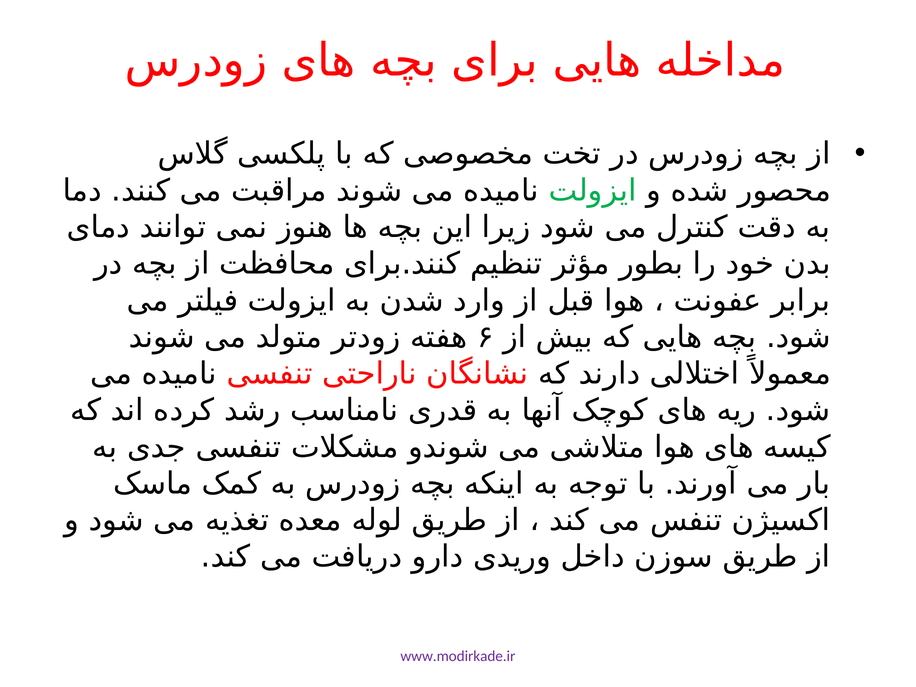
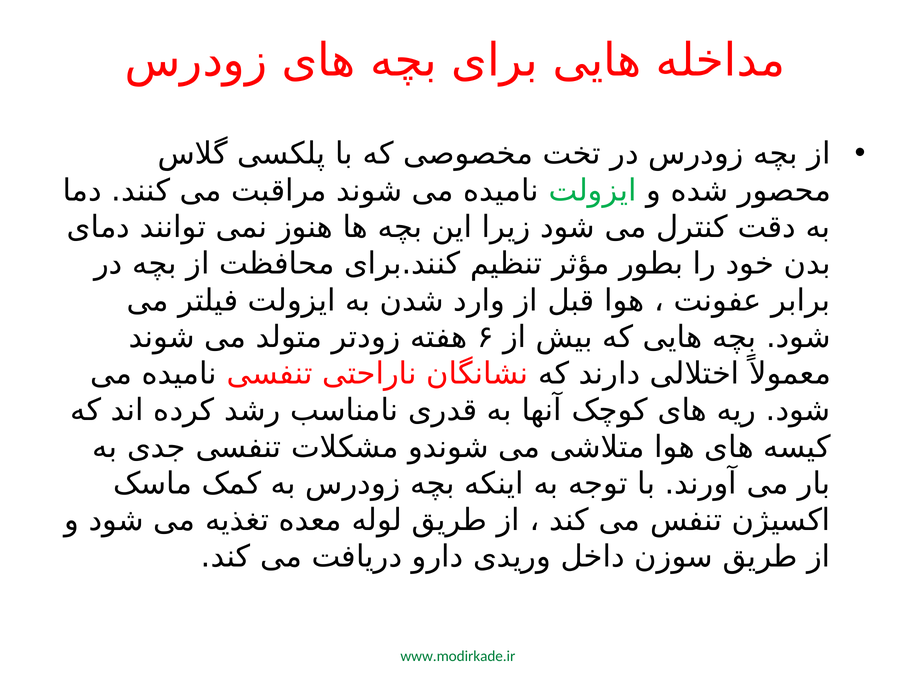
www.modirkade.ir colour: purple -> green
